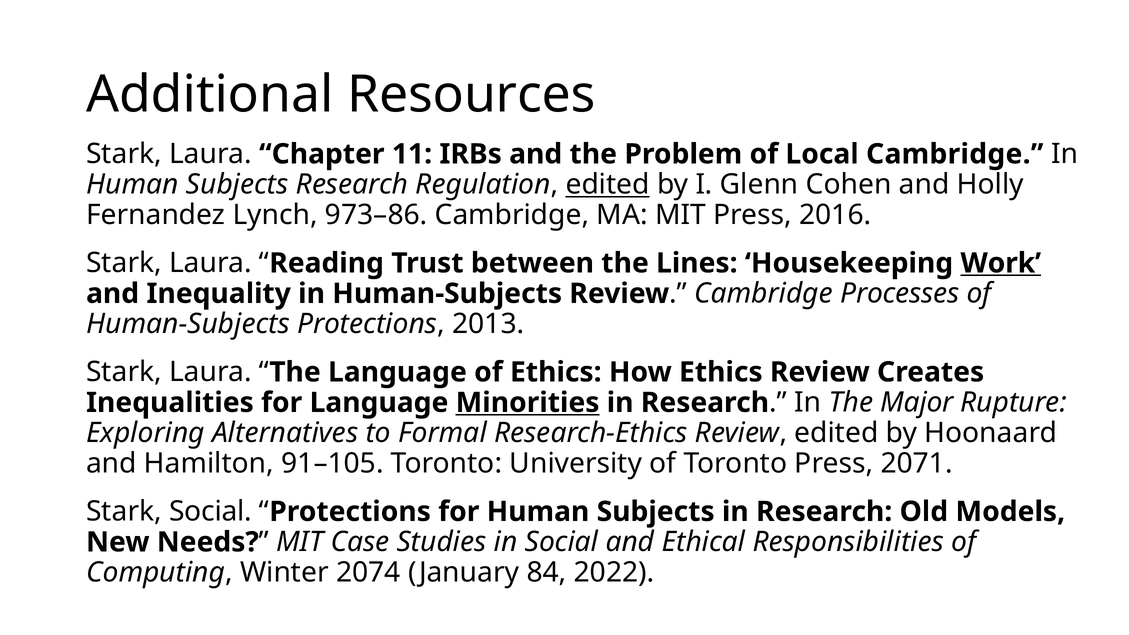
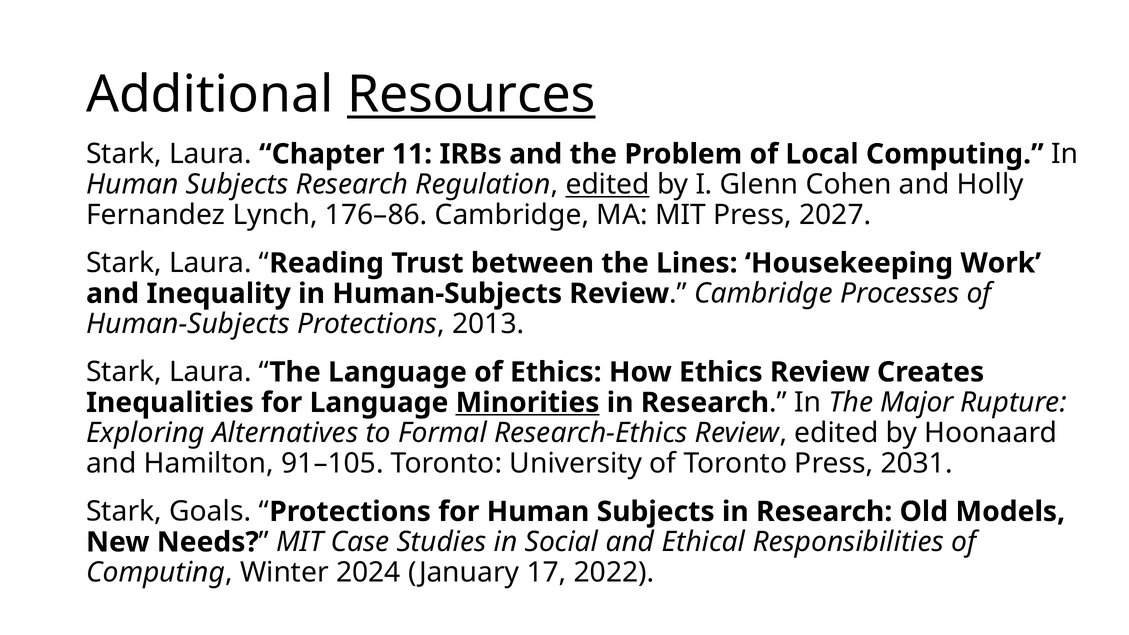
Resources underline: none -> present
Local Cambridge: Cambridge -> Computing
973–86: 973–86 -> 176–86
2016: 2016 -> 2027
Work underline: present -> none
2071: 2071 -> 2031
Stark Social: Social -> Goals
2074: 2074 -> 2024
84: 84 -> 17
